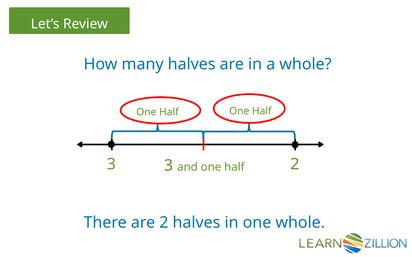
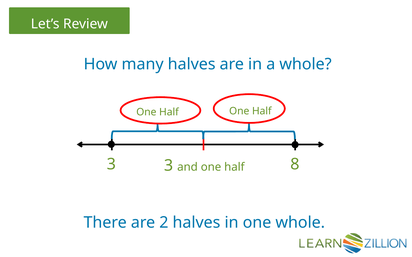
3 2: 2 -> 8
